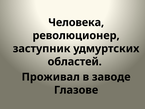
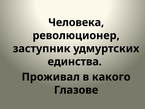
областей: областей -> единства
заводе: заводе -> какого
